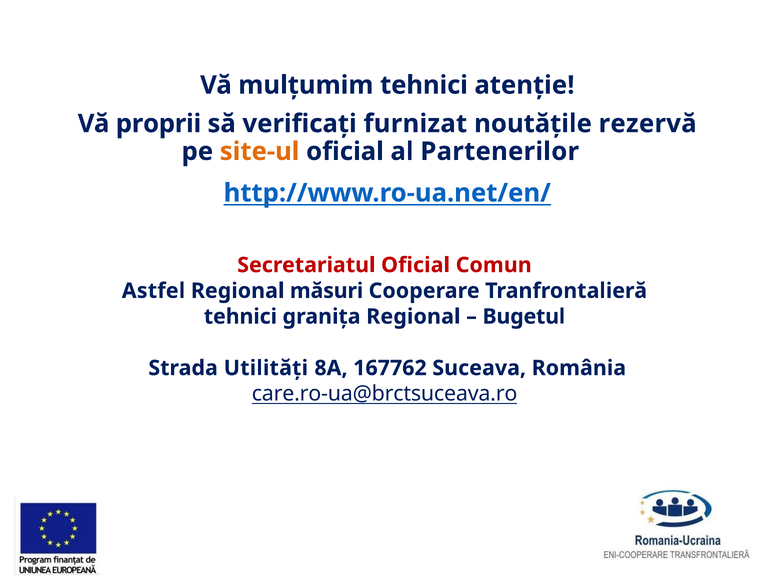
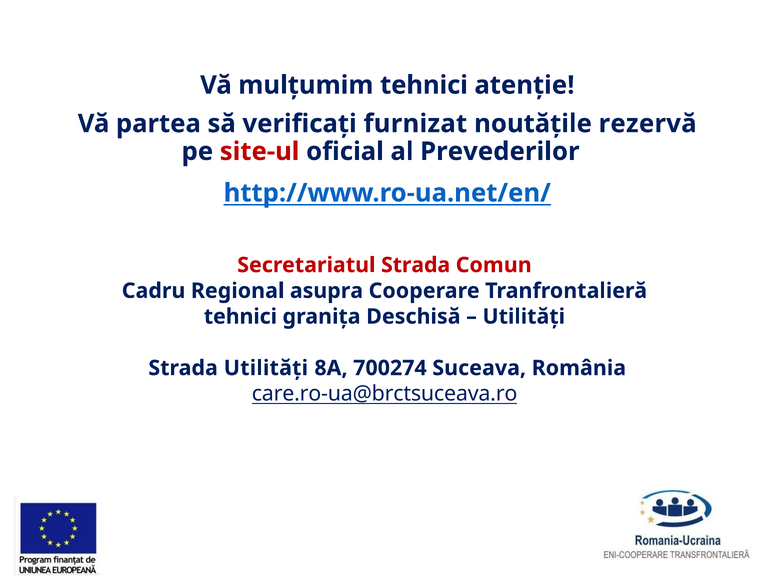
proprii: proprii -> partea
site-ul colour: orange -> red
Partenerilor: Partenerilor -> Prevederilor
Secretariatul Oficial: Oficial -> Strada
Astfel: Astfel -> Cadru
măsuri: măsuri -> asupra
granița Regional: Regional -> Deschisă
Bugetul at (524, 316): Bugetul -> Utilități
167762: 167762 -> 700274
